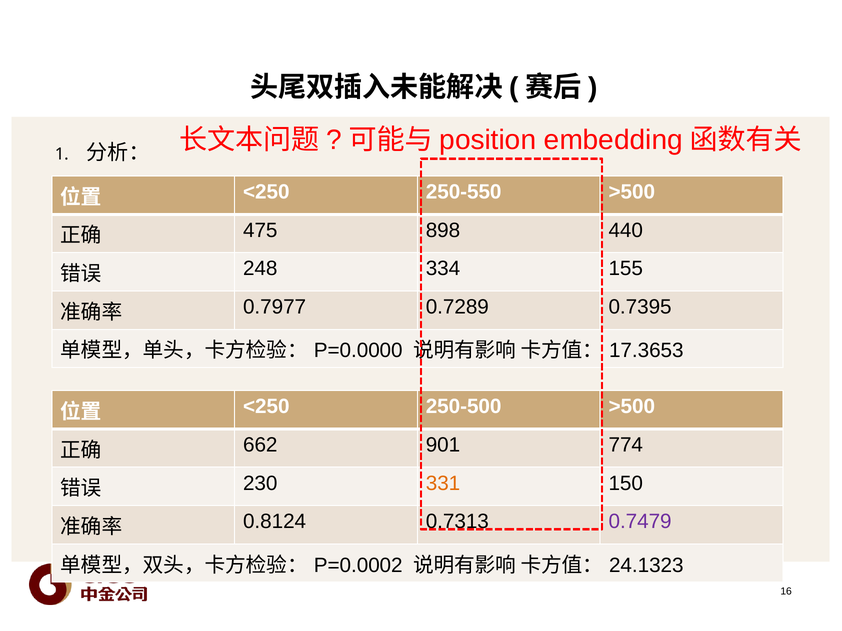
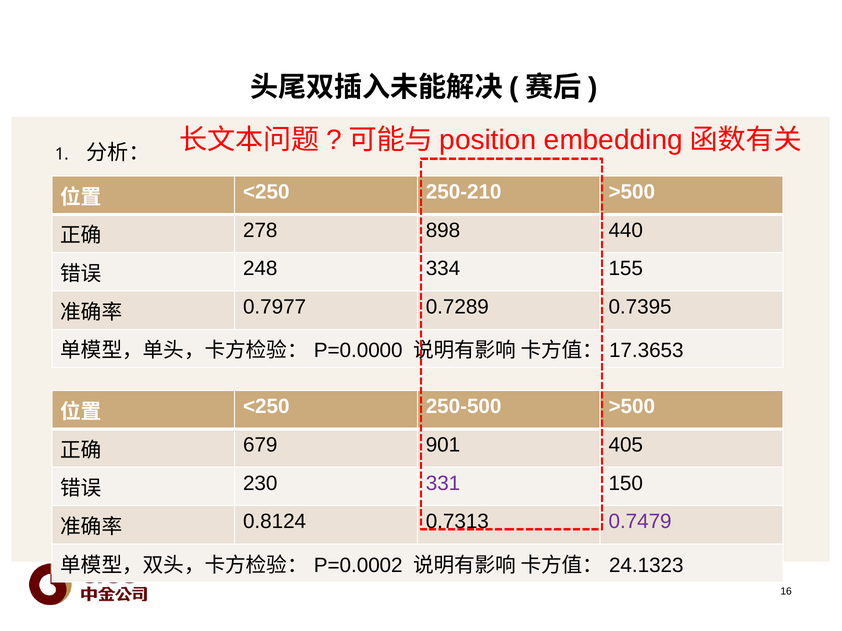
250-550: 250-550 -> 250-210
475: 475 -> 278
662: 662 -> 679
774: 774 -> 405
331 colour: orange -> purple
